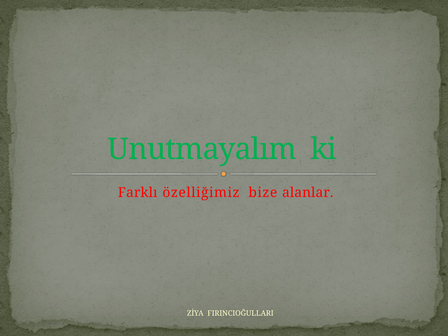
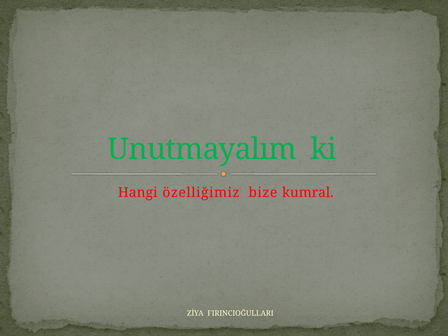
Farklı: Farklı -> Hangi
alanlar: alanlar -> kumral
